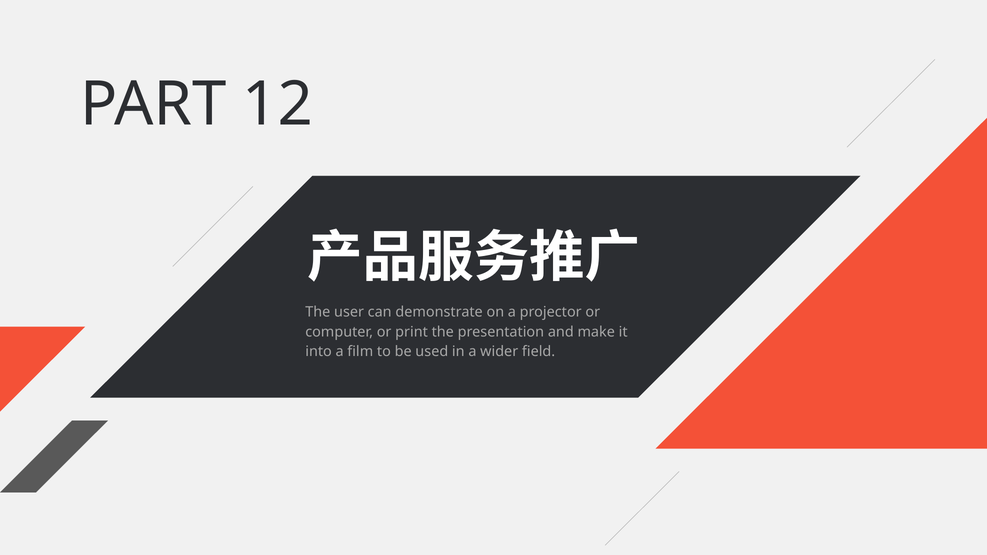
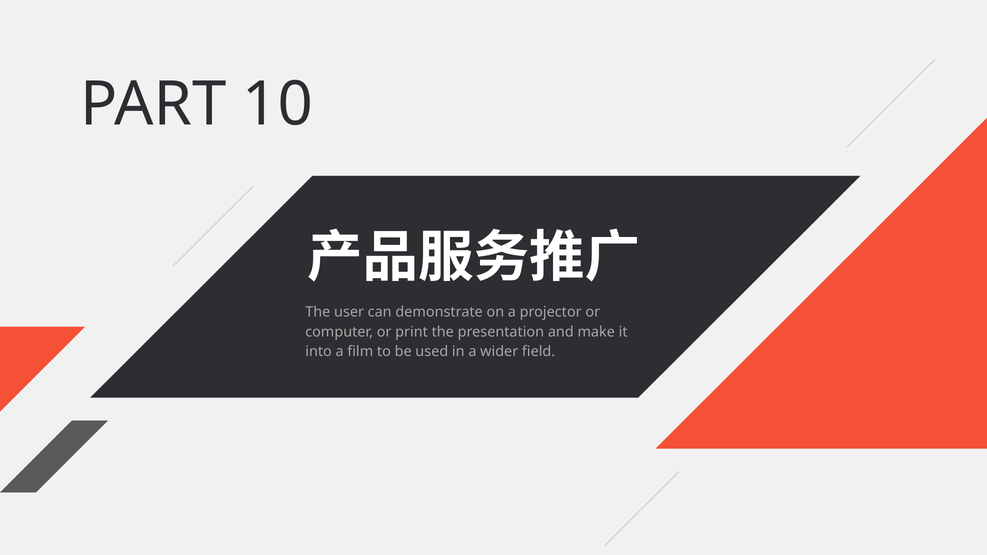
12: 12 -> 10
